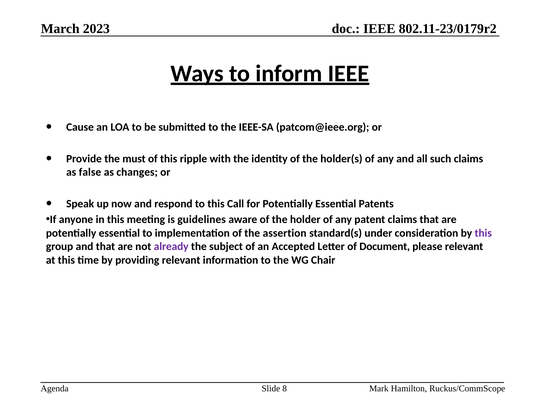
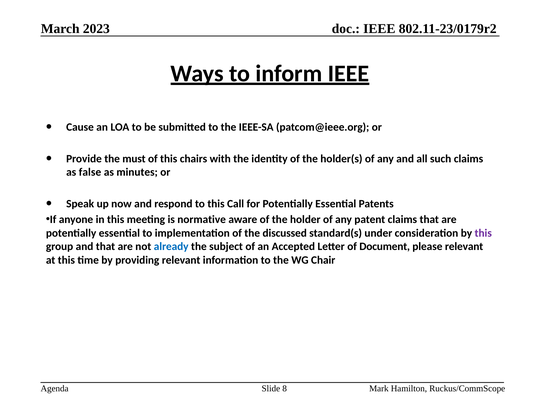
ripple: ripple -> chairs
changes: changes -> minutes
guidelines: guidelines -> normative
assertion: assertion -> discussed
already colour: purple -> blue
